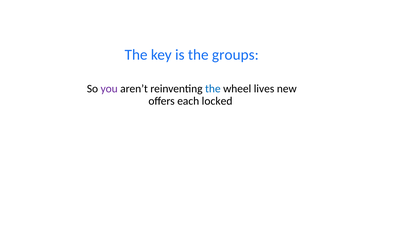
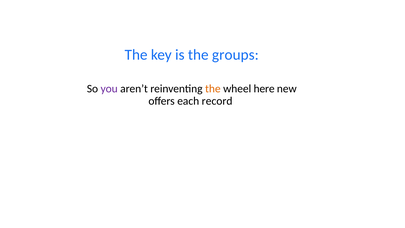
the at (213, 89) colour: blue -> orange
lives: lives -> here
locked: locked -> record
